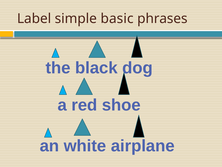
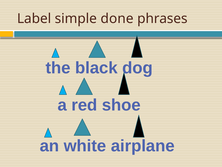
basic: basic -> done
